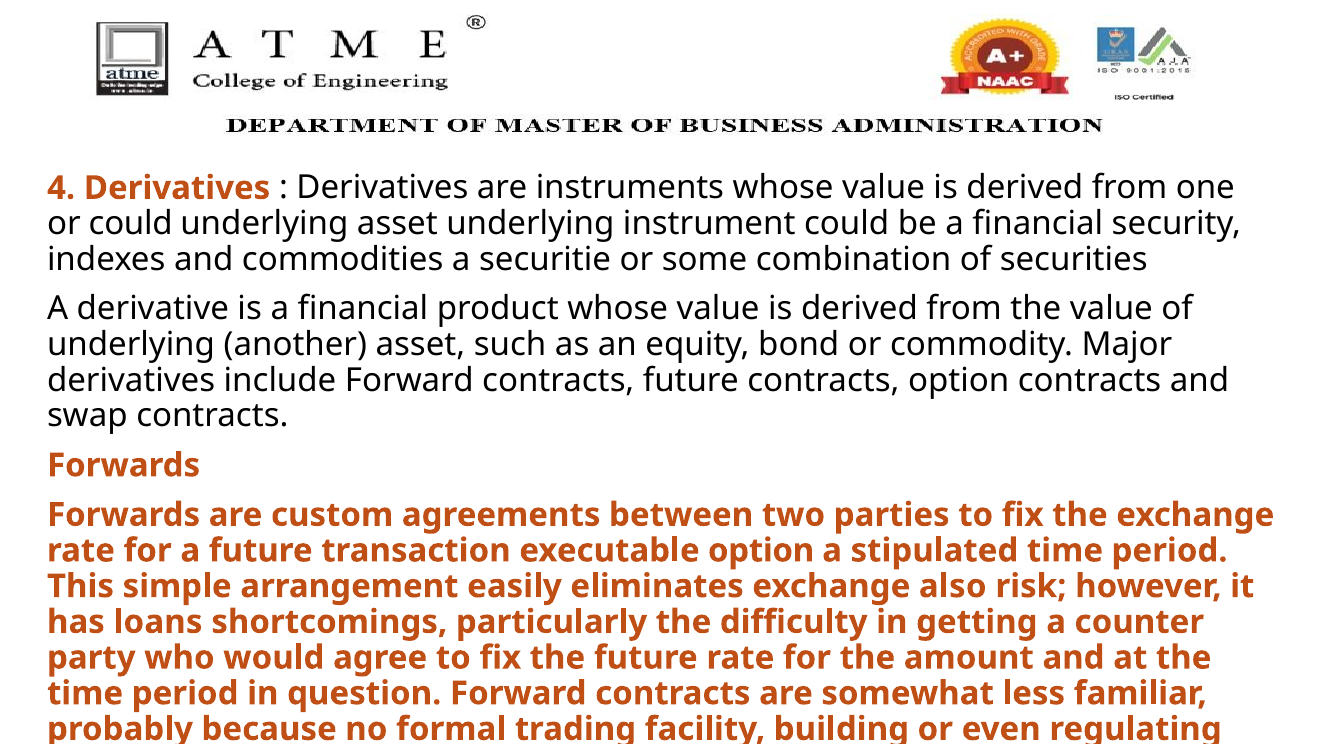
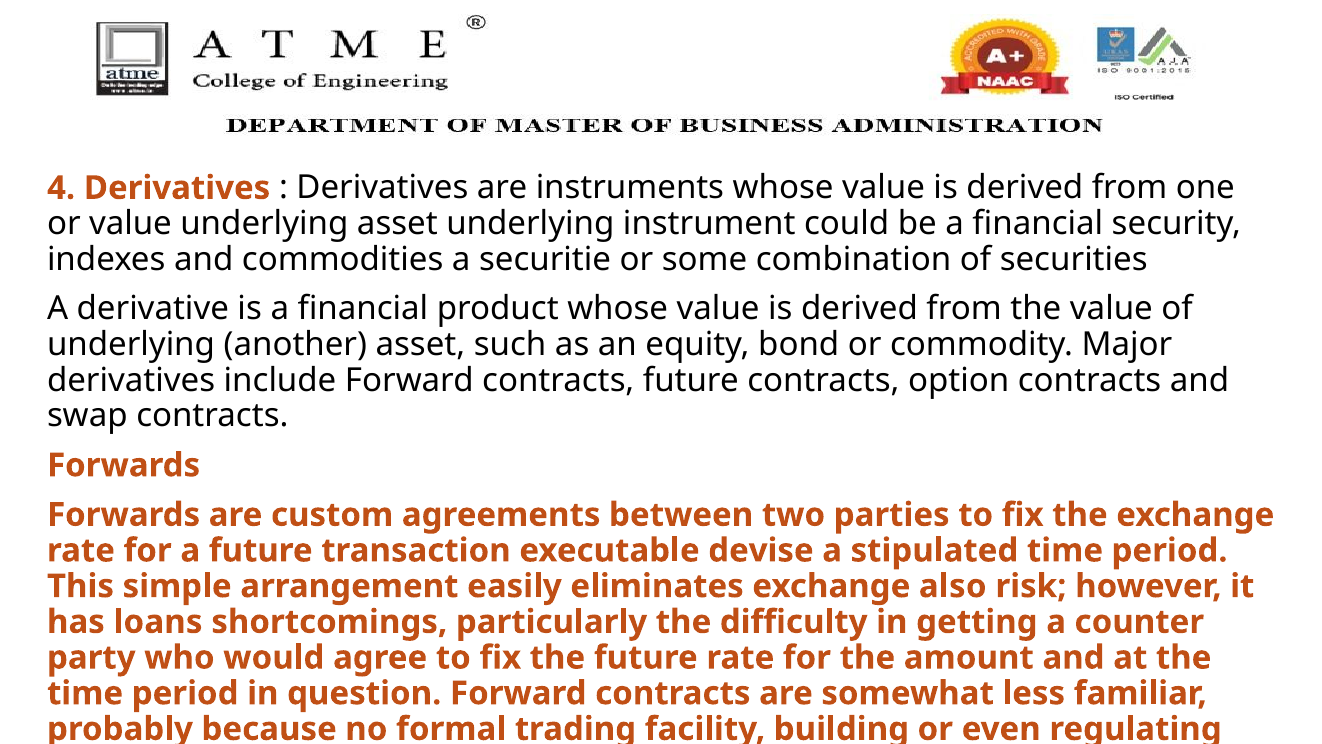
or could: could -> value
executable option: option -> devise
